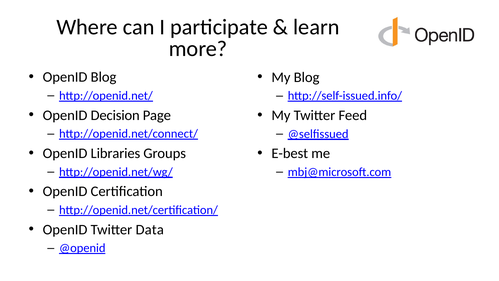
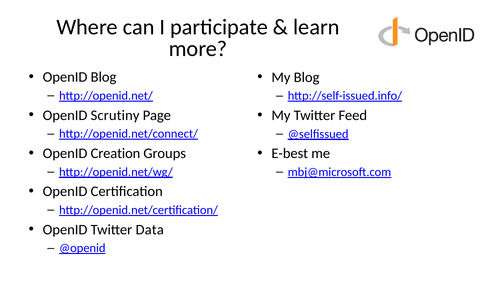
Decision: Decision -> Scrutiny
Libraries: Libraries -> Creation
